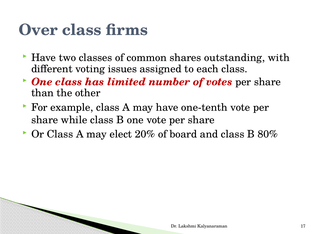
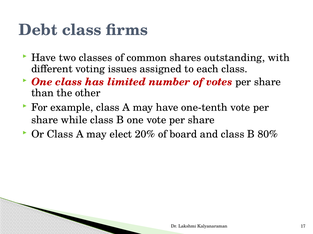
Over: Over -> Debt
